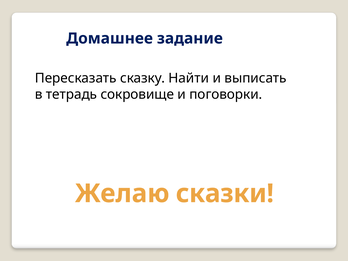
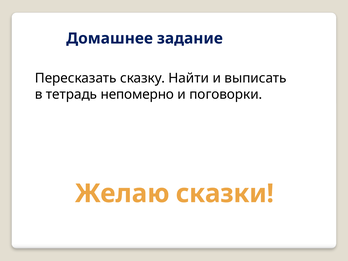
сокровище: сокровище -> непомерно
